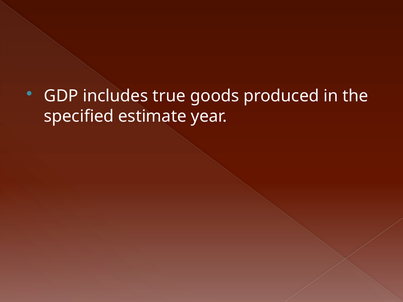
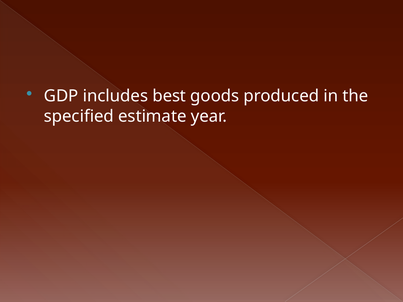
true: true -> best
